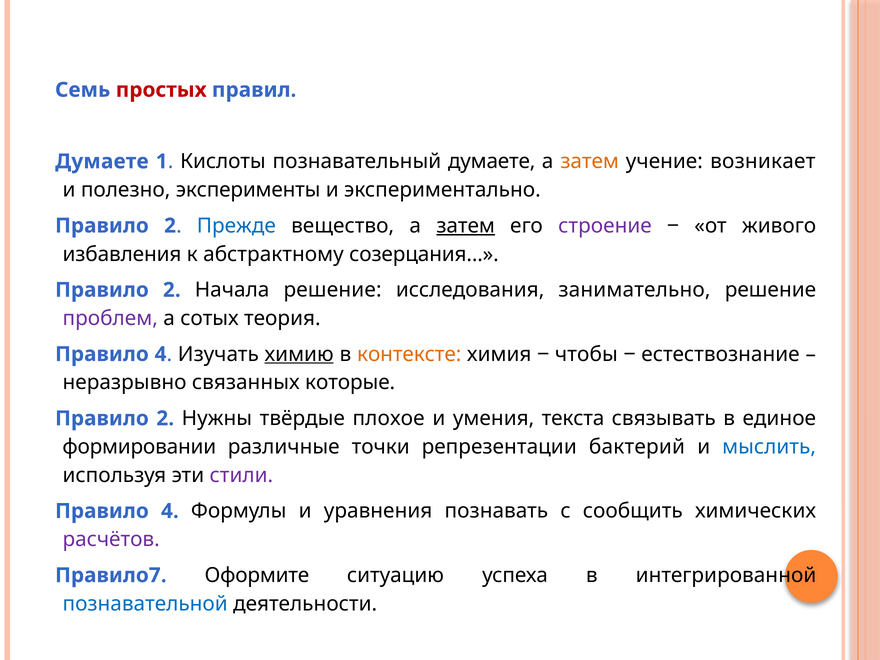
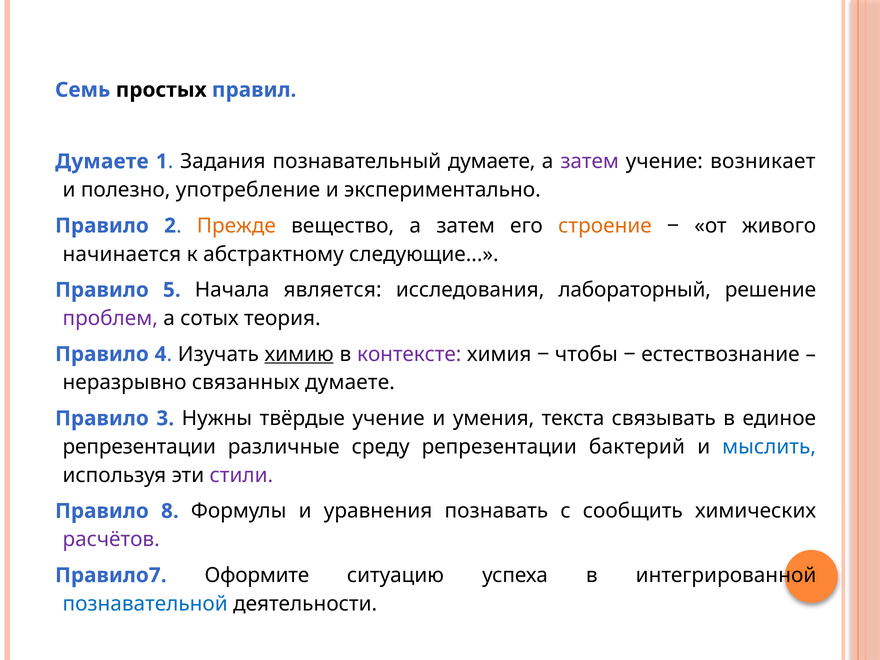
простых colour: red -> black
Кислоты: Кислоты -> Задания
затем at (590, 161) colour: orange -> purple
эксперименты: эксперименты -> употребление
Прежде colour: blue -> orange
затем at (466, 226) underline: present -> none
строение colour: purple -> orange
избавления: избавления -> начинается
созерцания: созерцания -> следующие
2 at (172, 290): 2 -> 5
Начала решение: решение -> является
занимательно: занимательно -> лабораторный
контексте colour: orange -> purple
связанных которые: которые -> думаете
2 at (165, 418): 2 -> 3
твёрдые плохое: плохое -> учение
формировании at (139, 447): формировании -> репрезентации
точки: точки -> среду
4 at (170, 511): 4 -> 8
